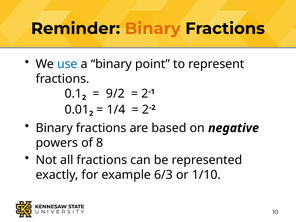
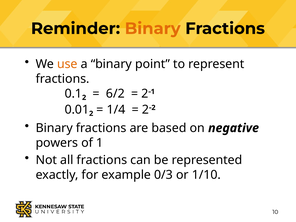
use colour: blue -> orange
9/2: 9/2 -> 6/2
of 8: 8 -> 1
6/3: 6/3 -> 0/3
